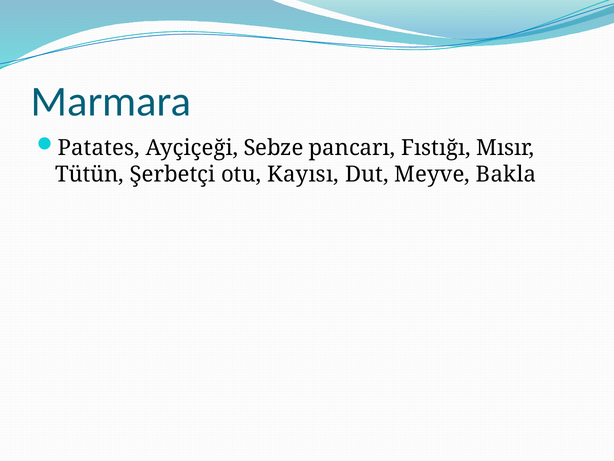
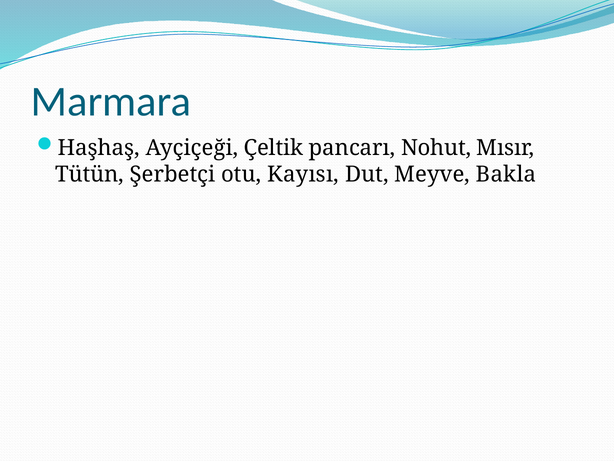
Patates: Patates -> Haşhaş
Sebze: Sebze -> Çeltik
Fıstığı: Fıstığı -> Nohut
